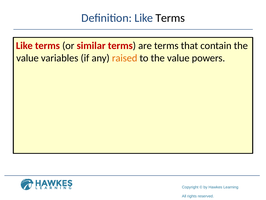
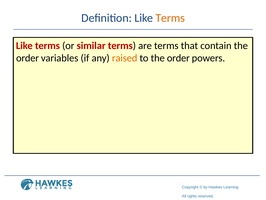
Terms at (170, 18) colour: black -> orange
value at (27, 58): value -> order
to the value: value -> order
